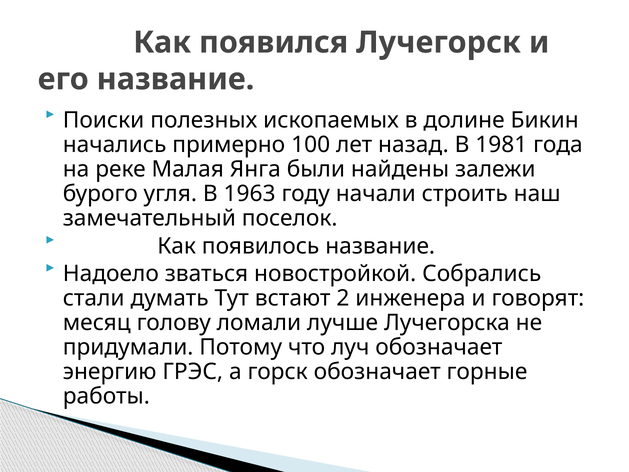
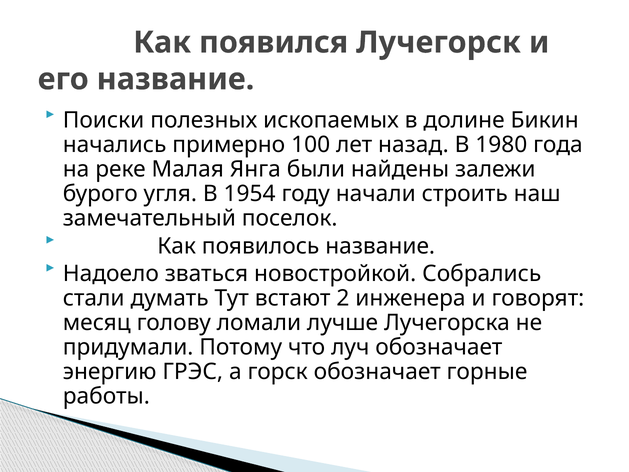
1981: 1981 -> 1980
1963: 1963 -> 1954
